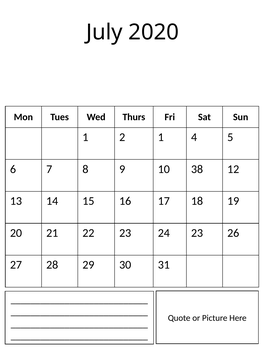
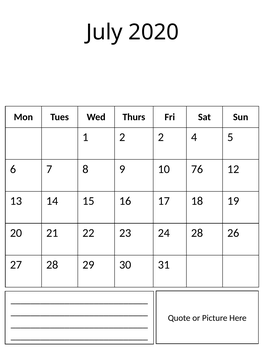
2 1: 1 -> 2
38: 38 -> 76
24 23: 23 -> 28
